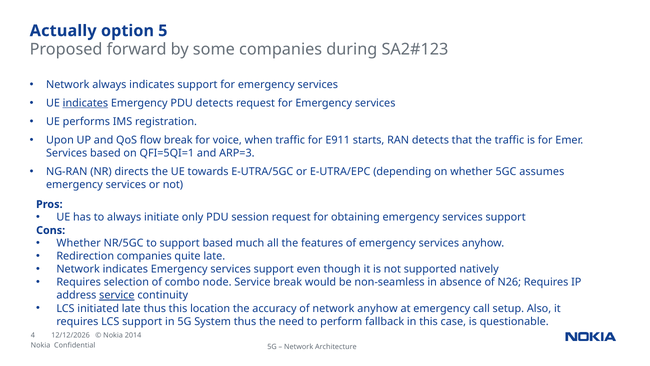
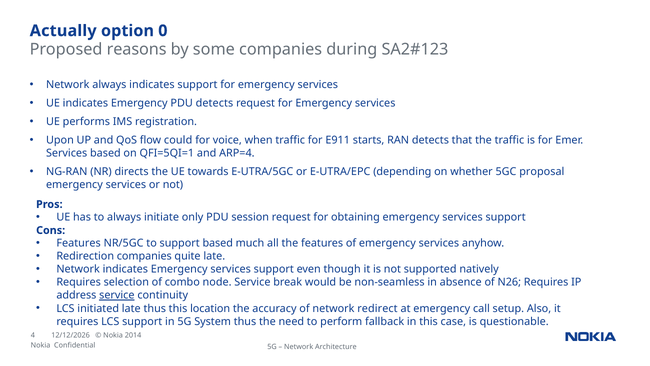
5: 5 -> 0
forward: forward -> reasons
indicates at (85, 103) underline: present -> none
flow break: break -> could
ARP=3: ARP=3 -> ARP=4
assumes: assumes -> proposal
Whether at (79, 243): Whether -> Features
network anyhow: anyhow -> redirect
